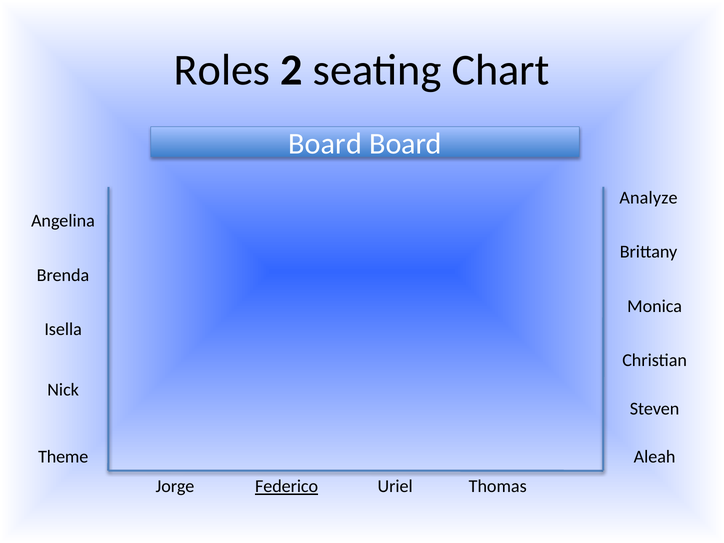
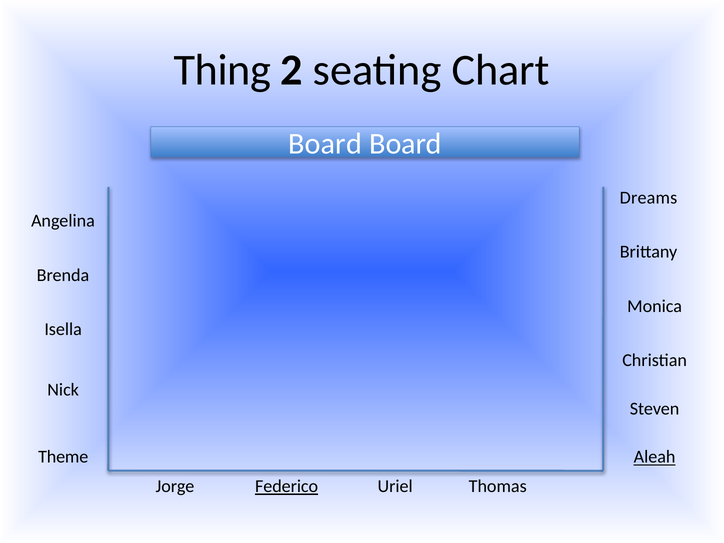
Roles: Roles -> Thing
Analyze: Analyze -> Dreams
Aleah underline: none -> present
